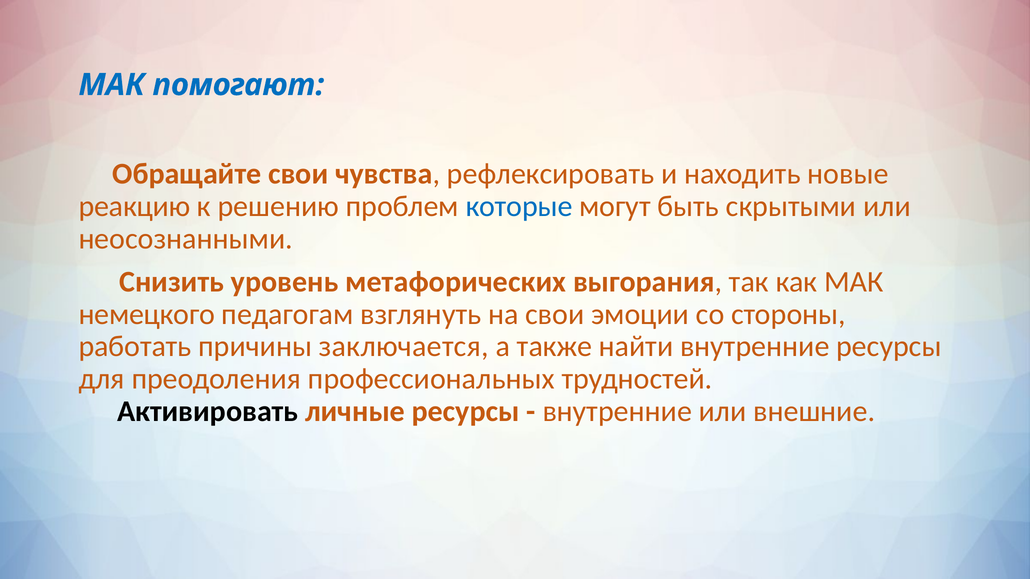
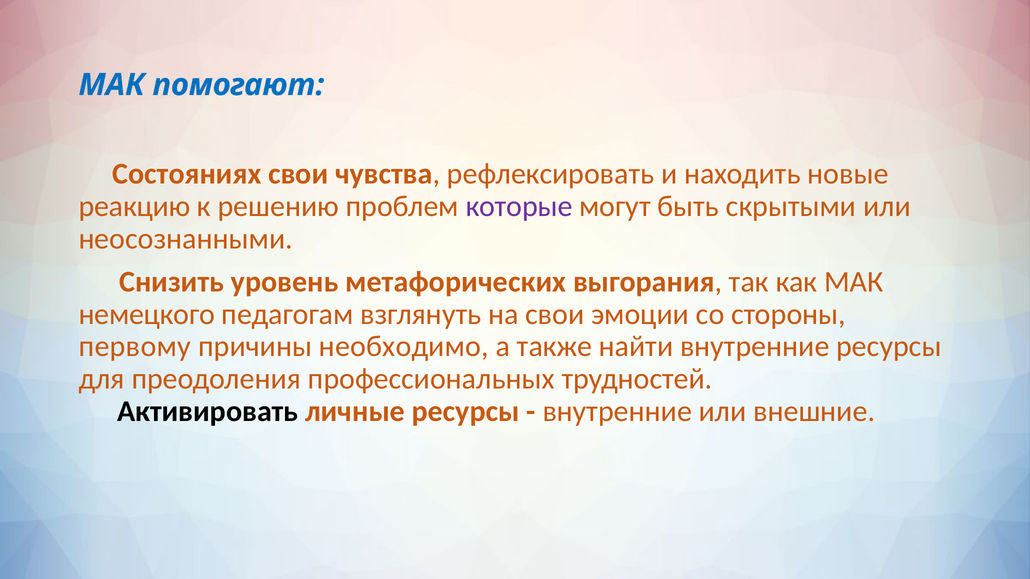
Обращайте: Обращайте -> Состояниях
которые colour: blue -> purple
работать: работать -> первому
заключается: заключается -> необходимо
